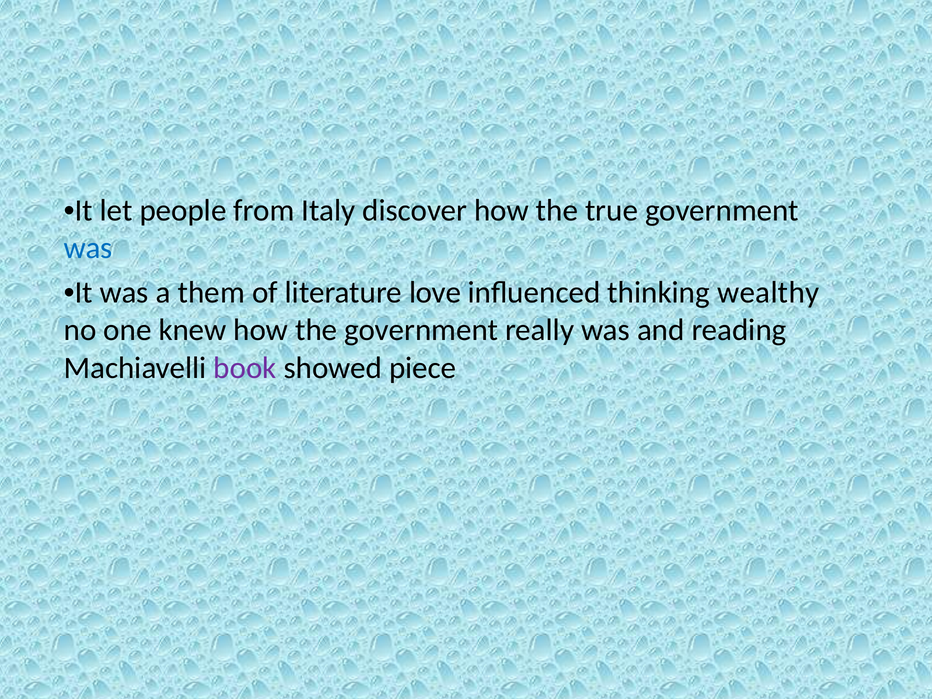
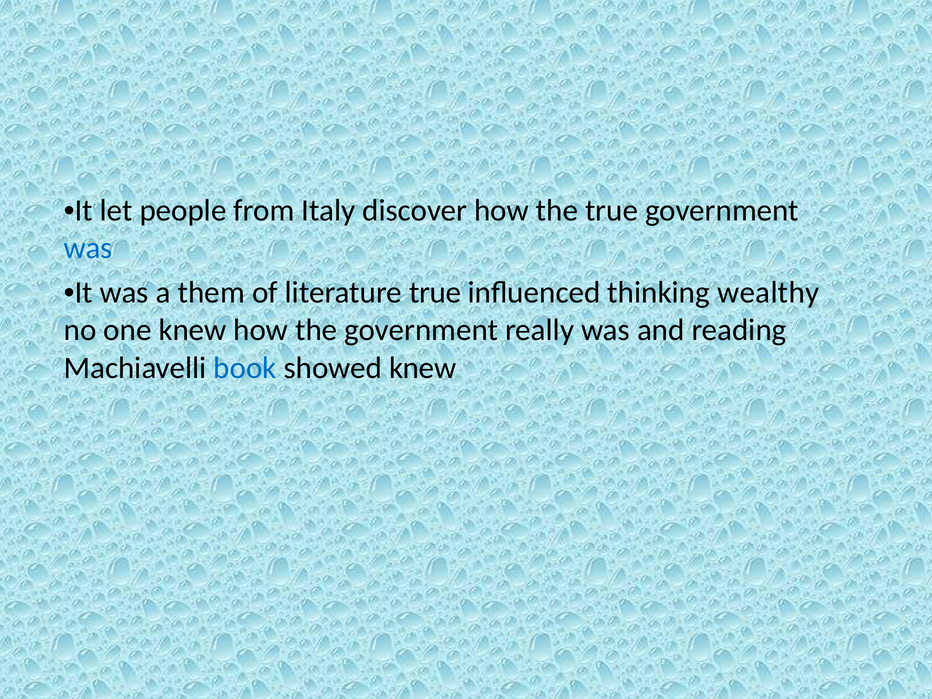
literature love: love -> true
book colour: purple -> blue
showed piece: piece -> knew
